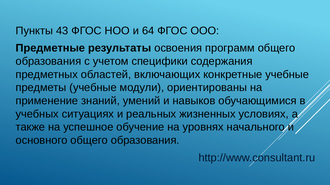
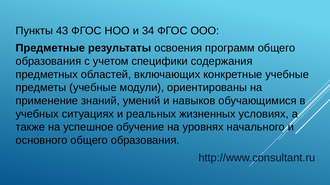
64: 64 -> 34
